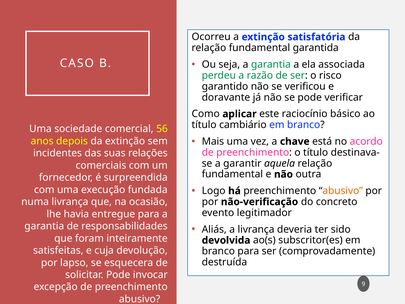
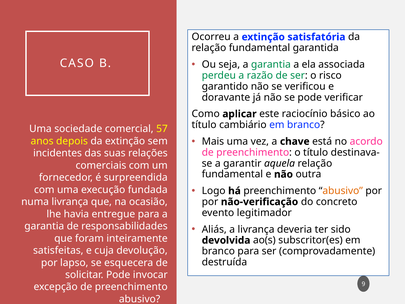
56: 56 -> 57
